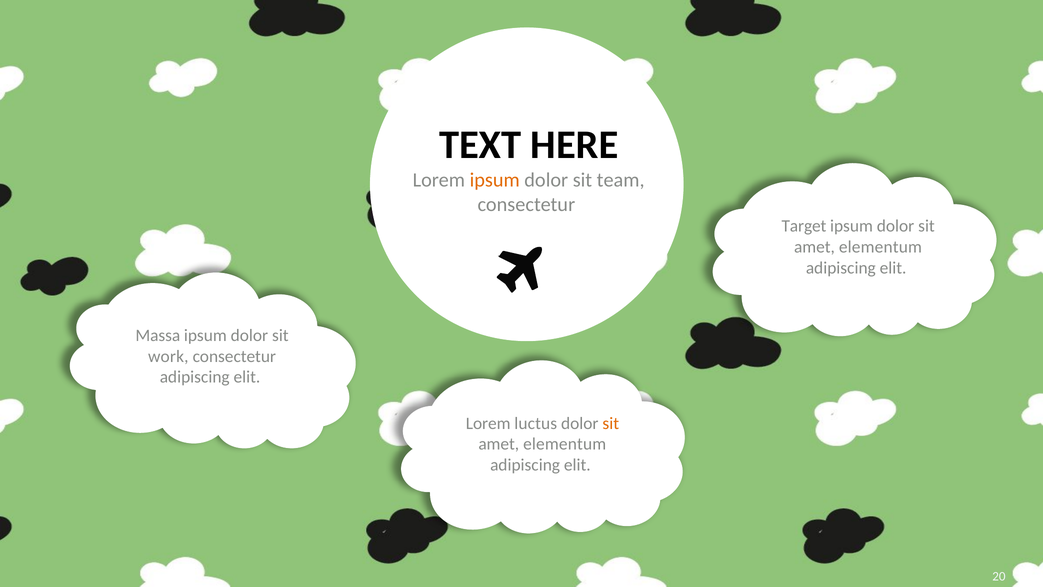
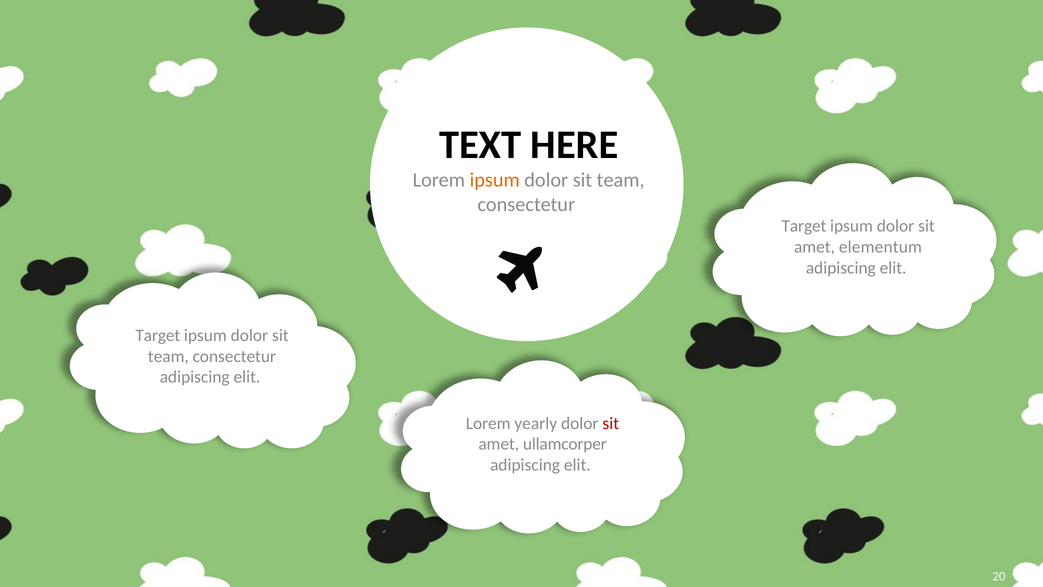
Massa at (158, 335): Massa -> Target
work at (168, 356): work -> team
luctus: luctus -> yearly
sit at (611, 423) colour: orange -> red
elementum at (565, 444): elementum -> ullamcorper
